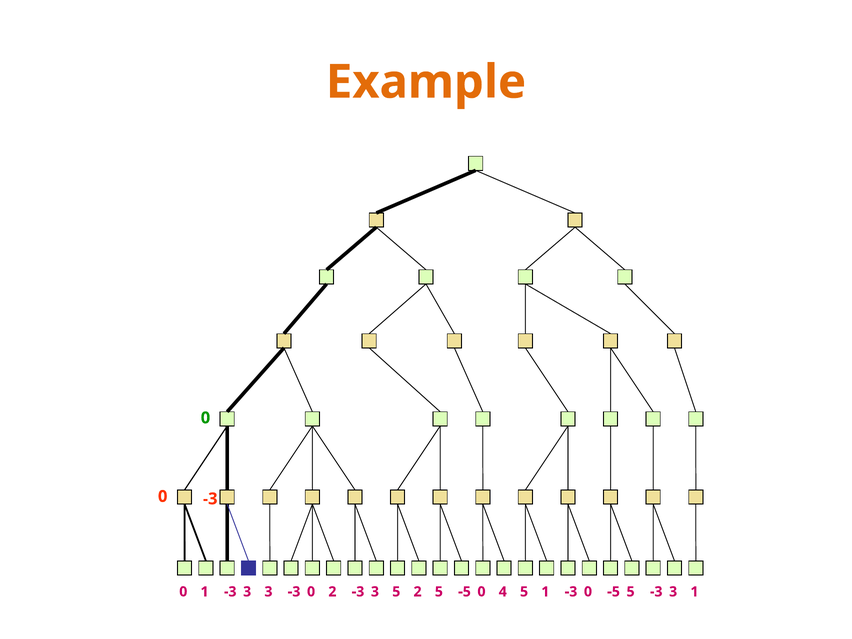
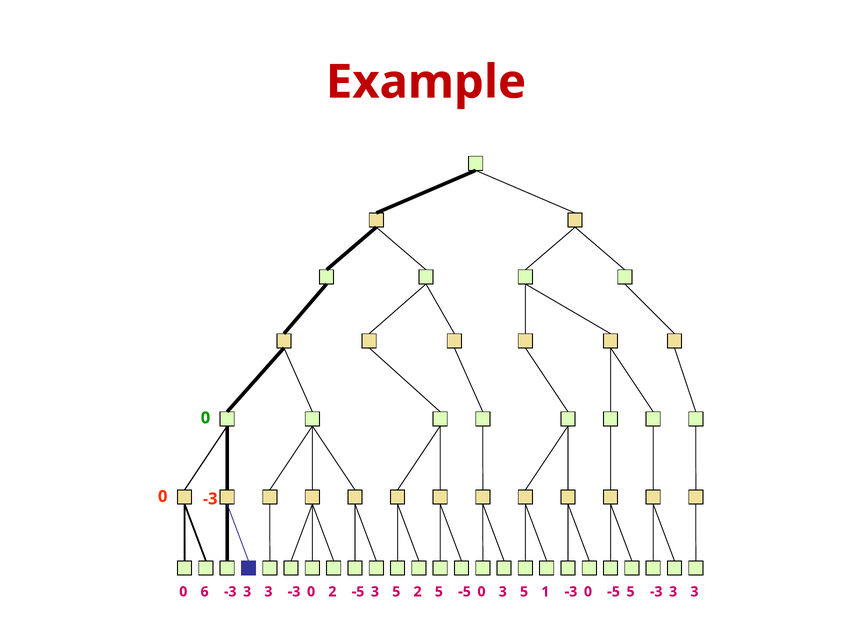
Example colour: orange -> red
1 at (205, 592): 1 -> 6
-3 at (358, 592): -3 -> -5
4 at (503, 592): 4 -> 3
5 3 1: 1 -> 3
